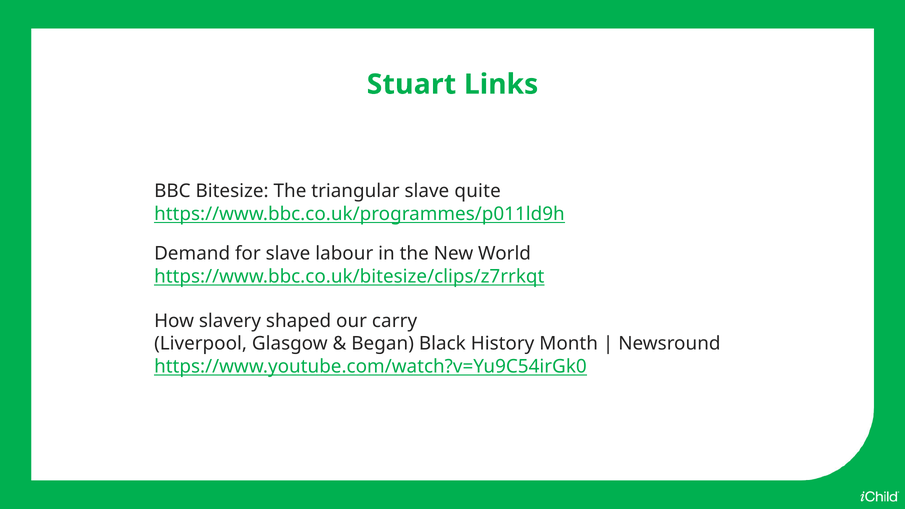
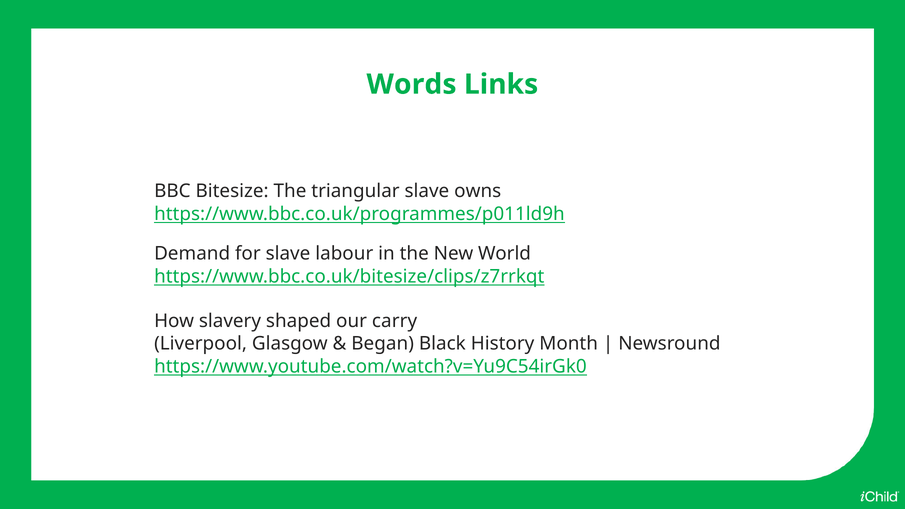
Stuart: Stuart -> Words
quite: quite -> owns
